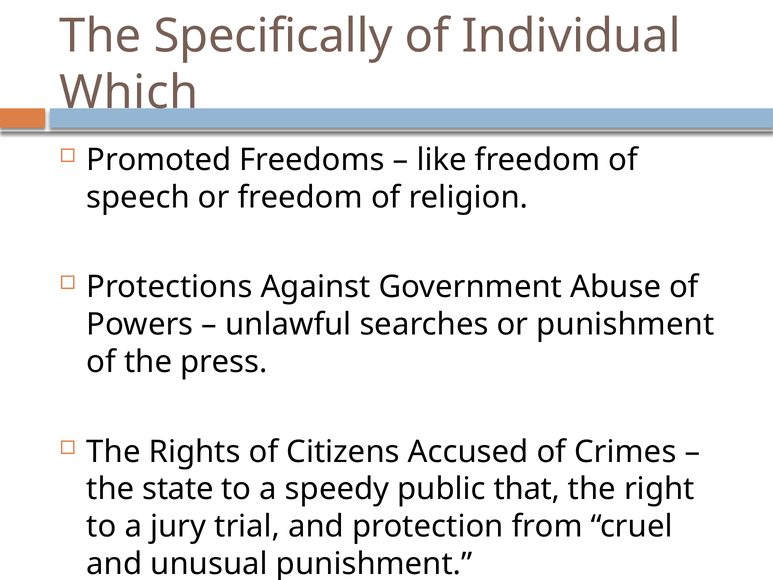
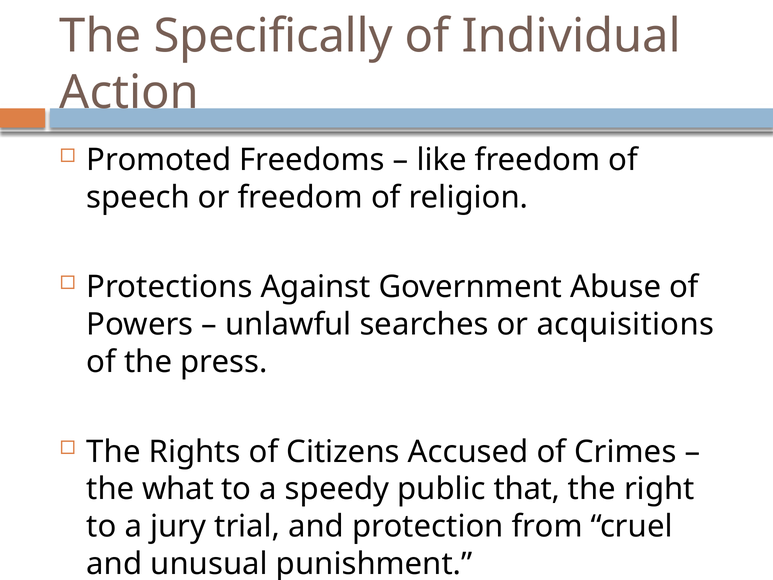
Which: Which -> Action
or punishment: punishment -> acquisitions
state: state -> what
